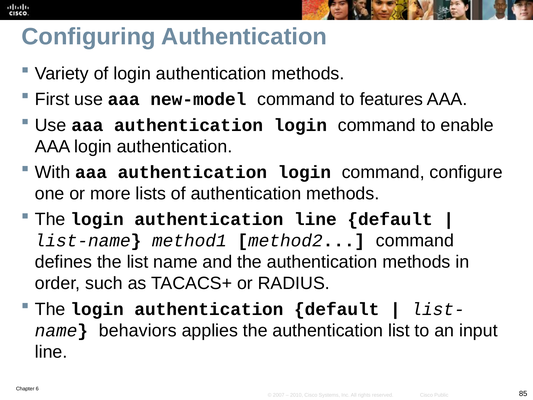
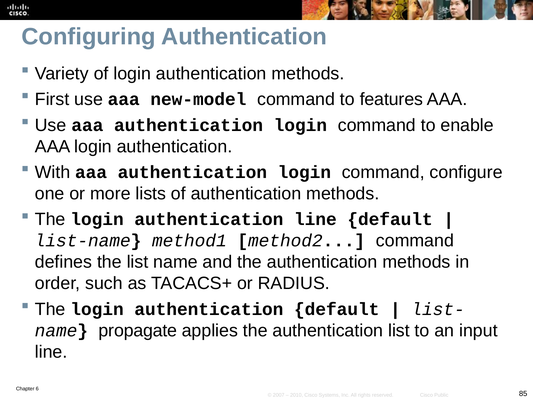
behaviors: behaviors -> propagate
